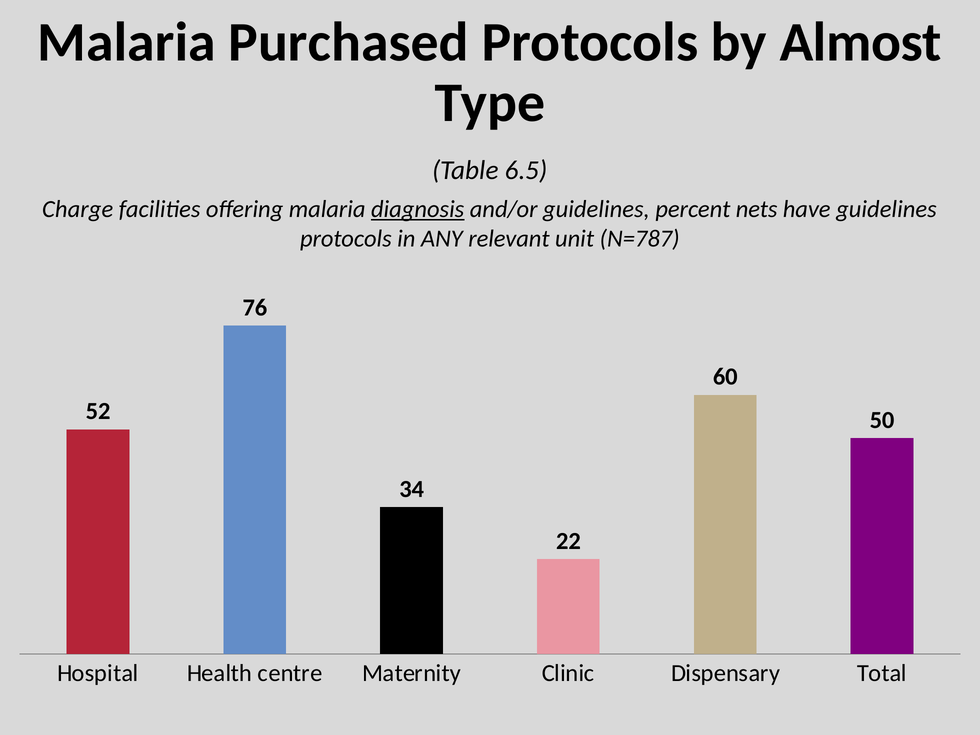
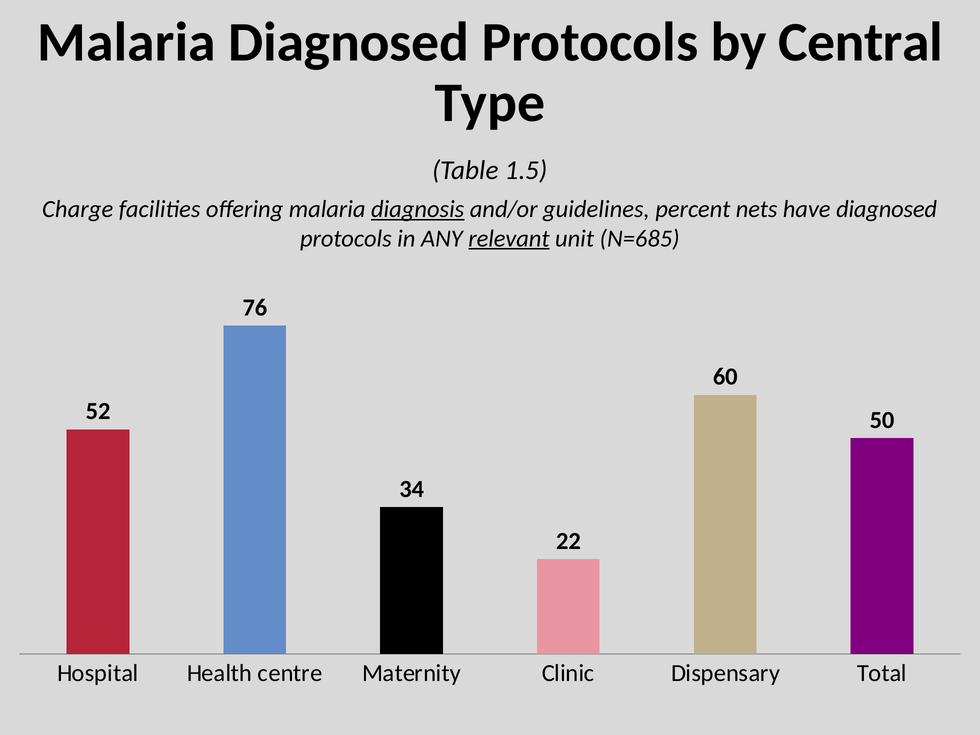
Malaria Purchased: Purchased -> Diagnosed
Almost: Almost -> Central
6.5: 6.5 -> 1.5
have guidelines: guidelines -> diagnosed
relevant underline: none -> present
N=787: N=787 -> N=685
